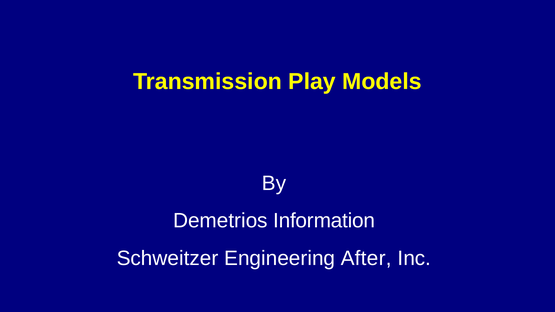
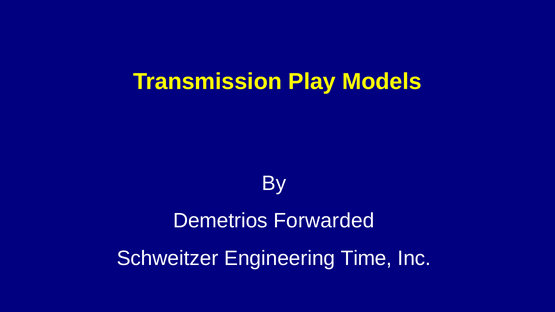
Information: Information -> Forwarded
After: After -> Time
